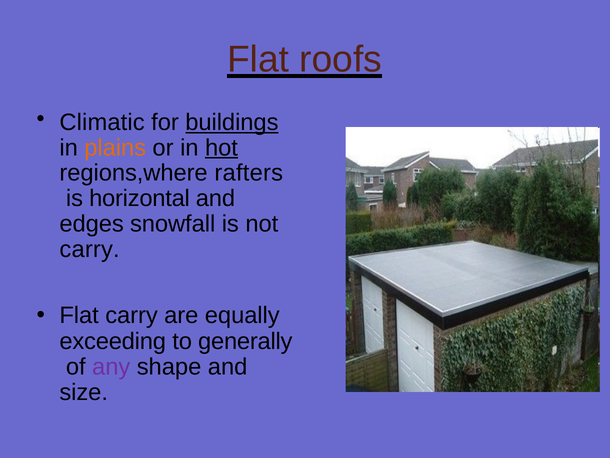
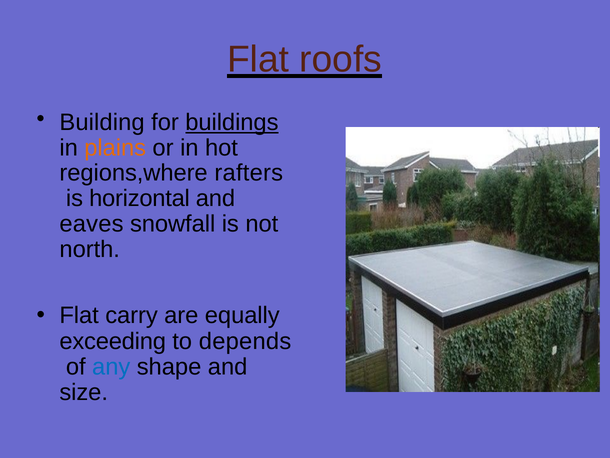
Climatic: Climatic -> Building
hot underline: present -> none
edges: edges -> eaves
carry at (90, 249): carry -> north
generally: generally -> depends
any colour: purple -> blue
